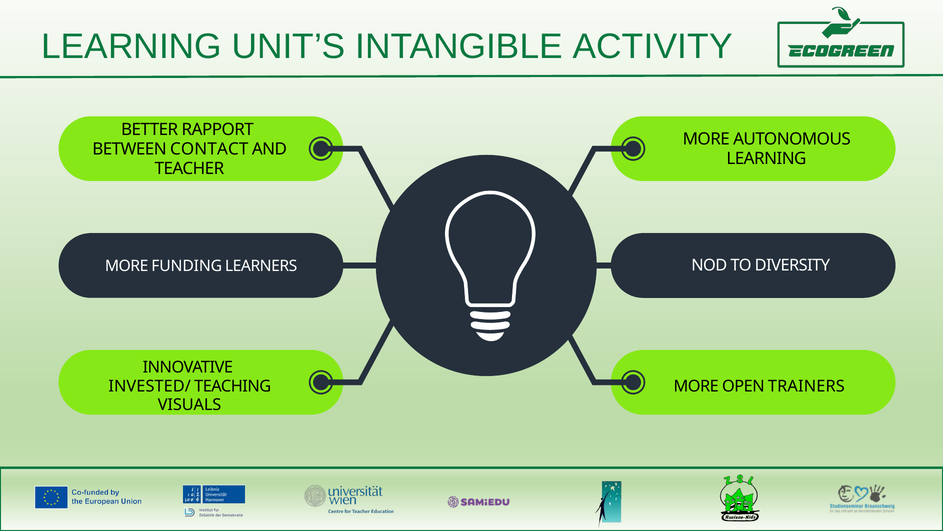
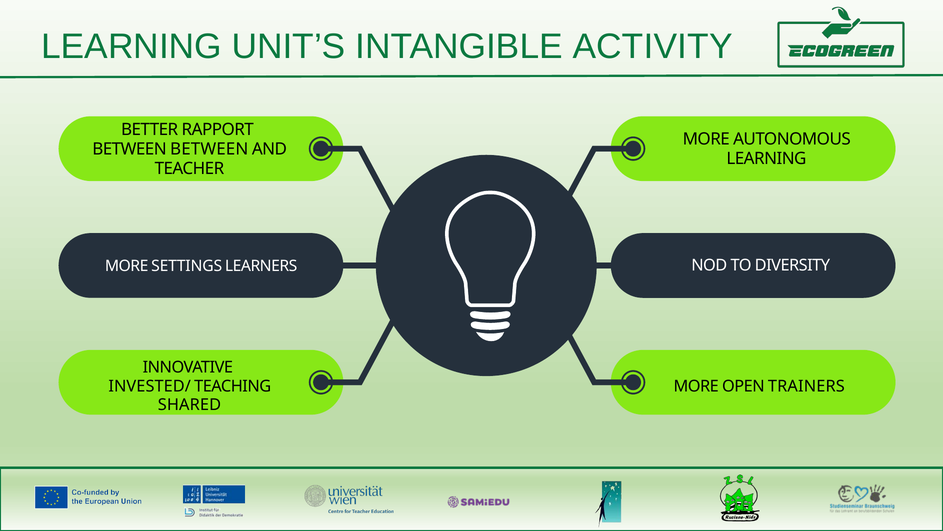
BETWEEN CONTACT: CONTACT -> BETWEEN
FUNDING: FUNDING -> SETTINGS
VISUALS: VISUALS -> SHARED
